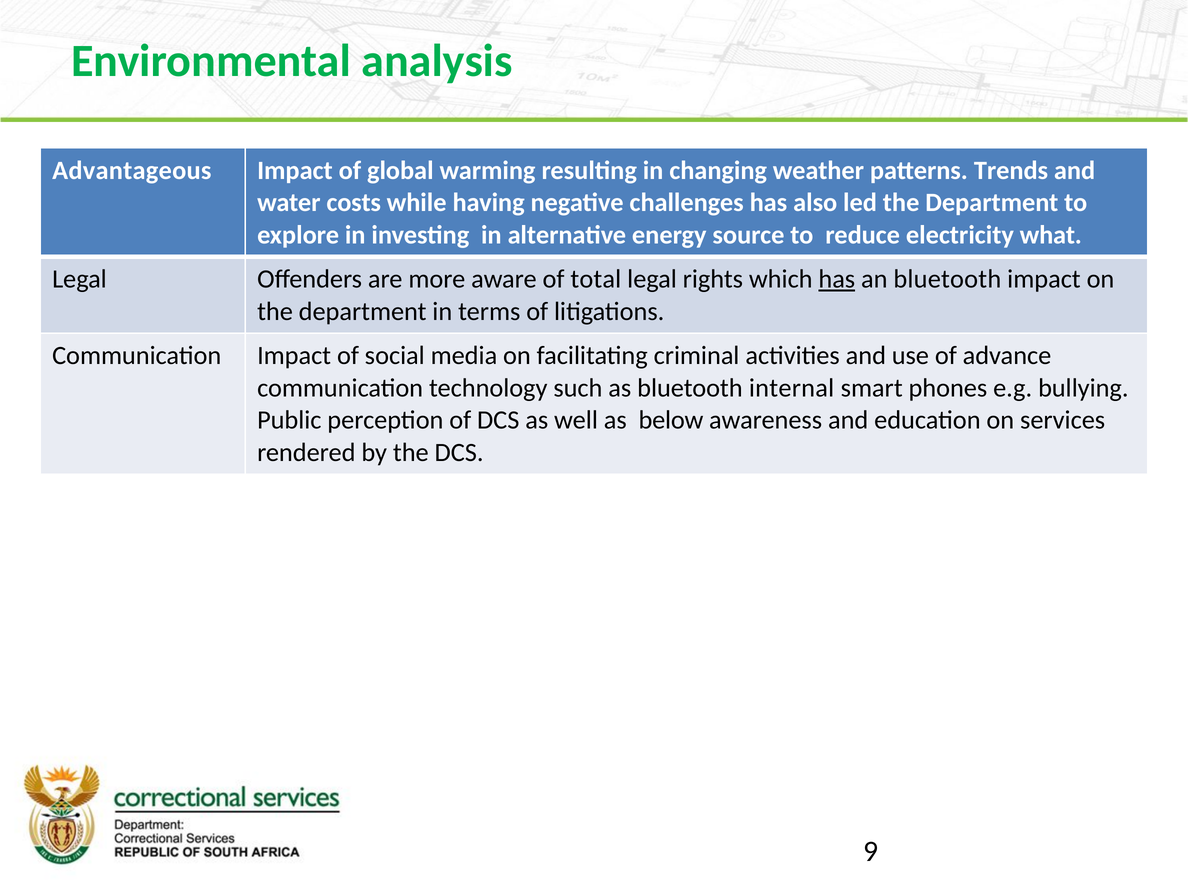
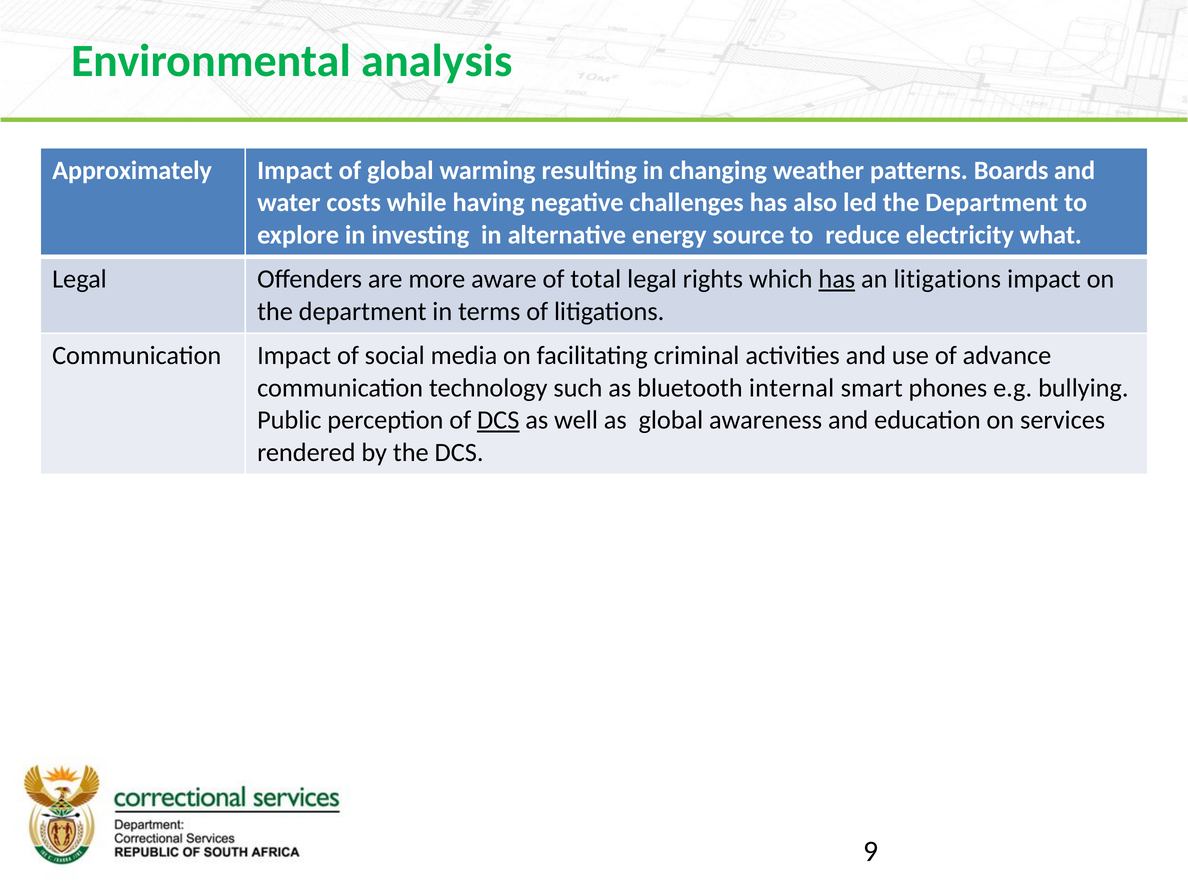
Advantageous: Advantageous -> Approximately
Trends: Trends -> Boards
an bluetooth: bluetooth -> litigations
DCS at (498, 420) underline: none -> present
as below: below -> global
